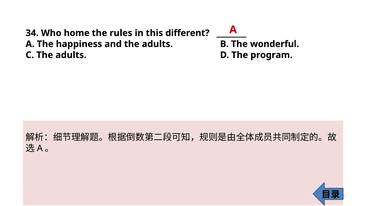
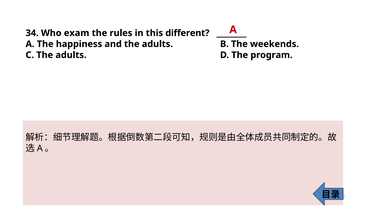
home: home -> exam
wonderful: wonderful -> weekends
